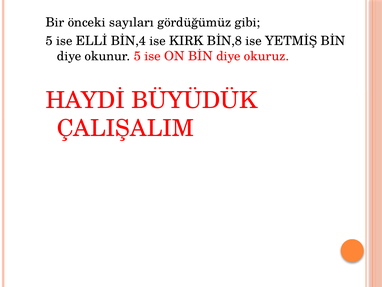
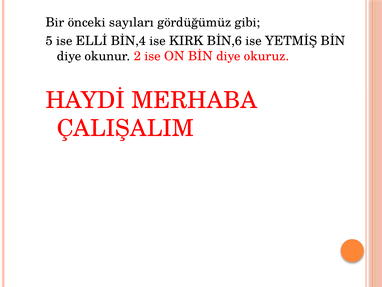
BİN,8: BİN,8 -> BİN,6
okunur 5: 5 -> 2
BÜYÜDÜK: BÜYÜDÜK -> MERHABA
